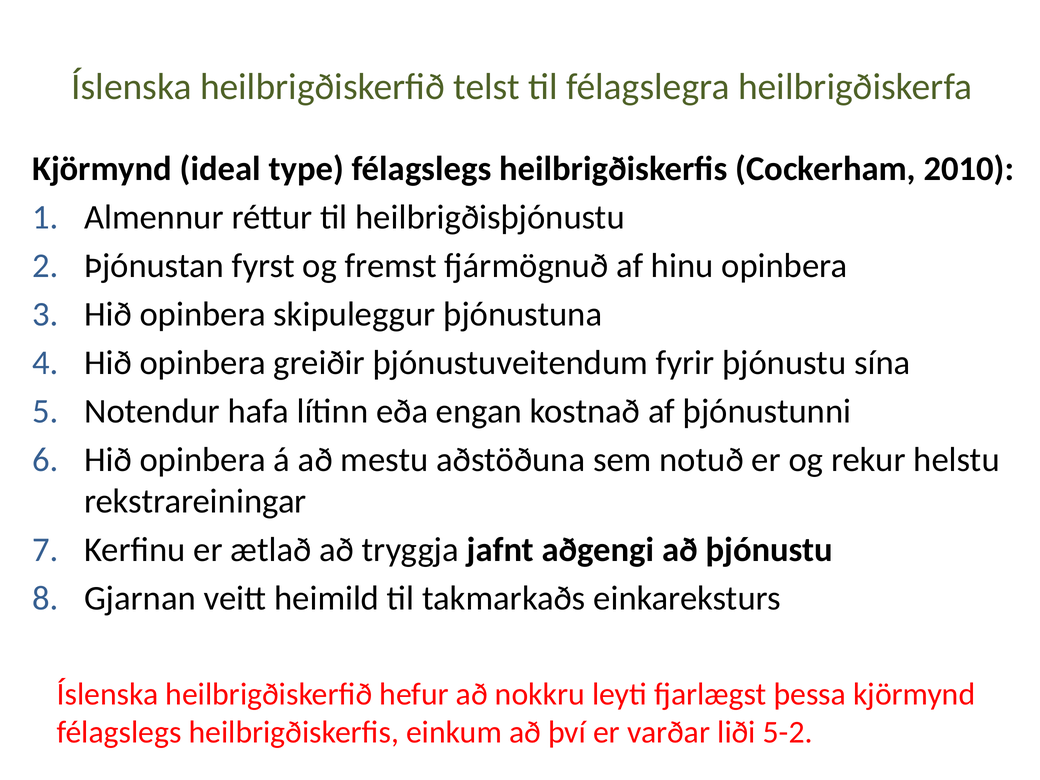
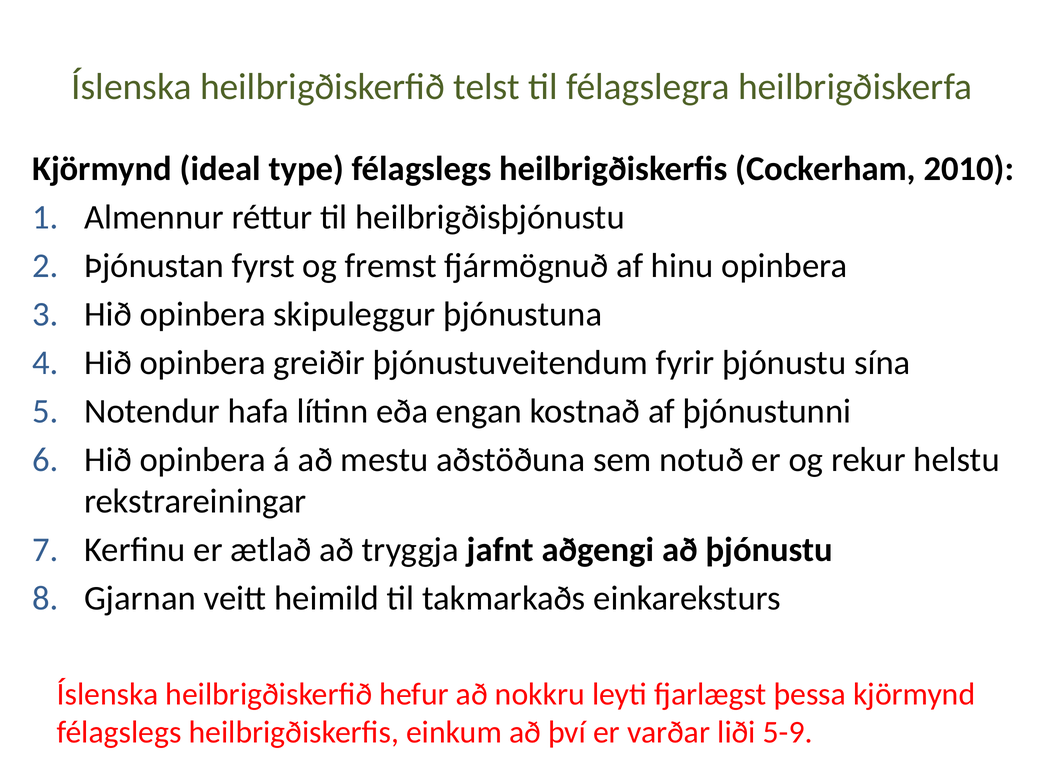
5-2: 5-2 -> 5-9
